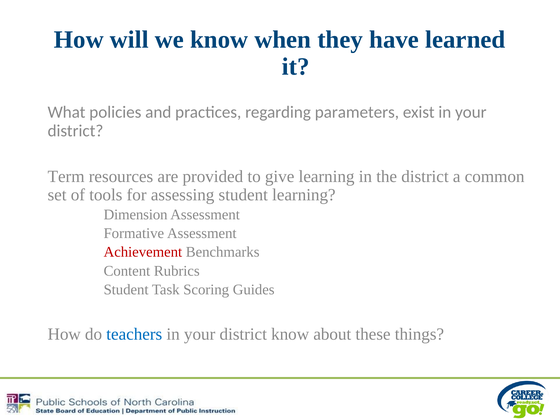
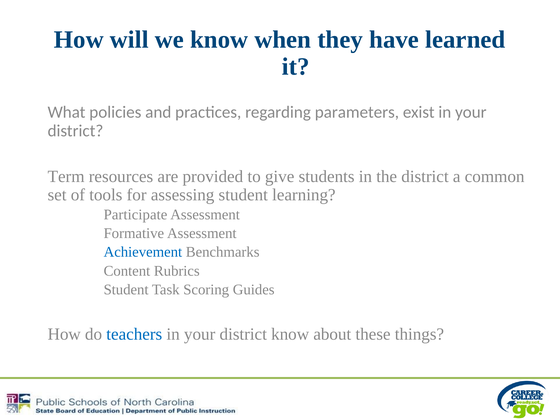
give learning: learning -> students
Dimension: Dimension -> Participate
Achievement colour: red -> blue
